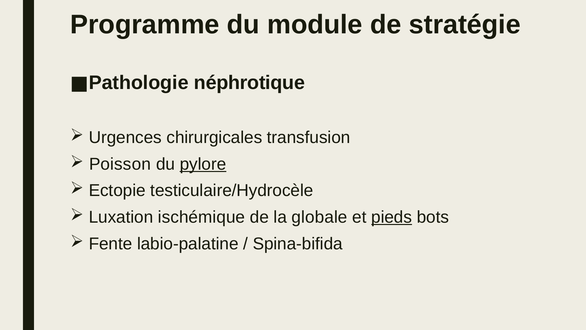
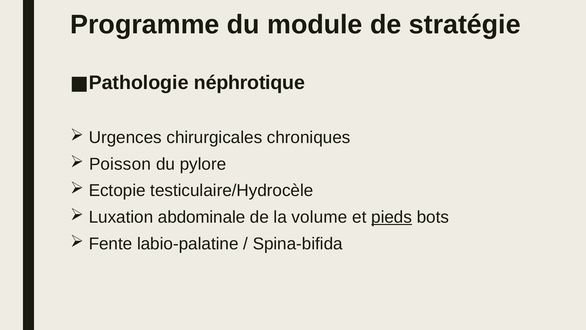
transfusion: transfusion -> chroniques
pylore underline: present -> none
ischémique: ischémique -> abdominale
globale: globale -> volume
